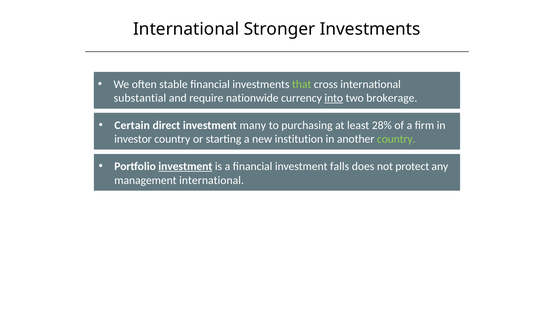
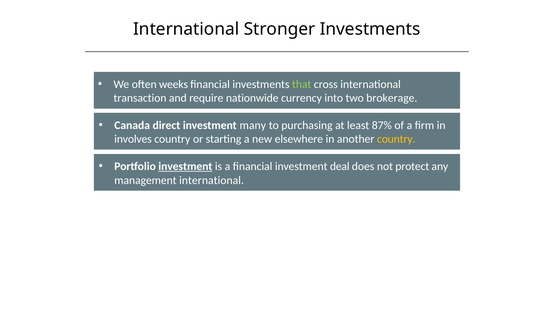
stable: stable -> weeks
substantial: substantial -> transaction
into underline: present -> none
Certain: Certain -> Canada
28%: 28% -> 87%
investor: investor -> involves
institution: institution -> elsewhere
country at (396, 139) colour: light green -> yellow
falls: falls -> deal
